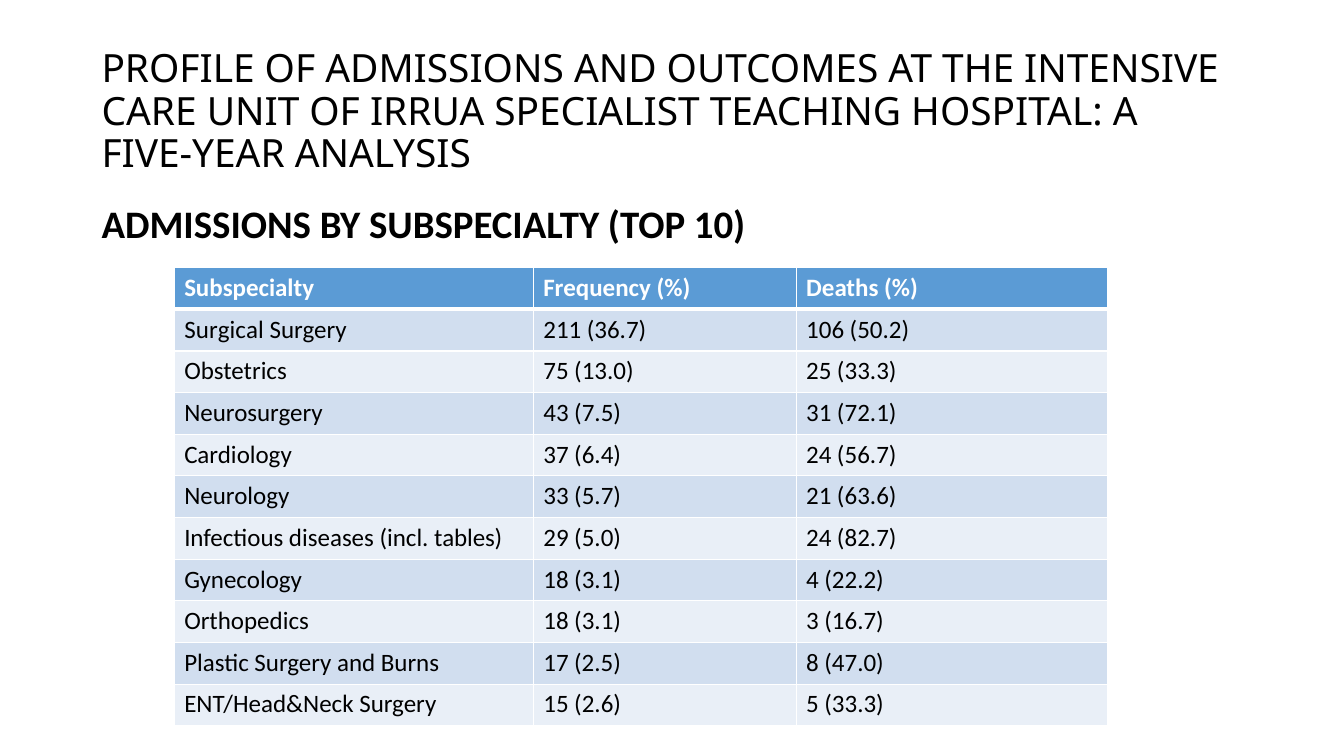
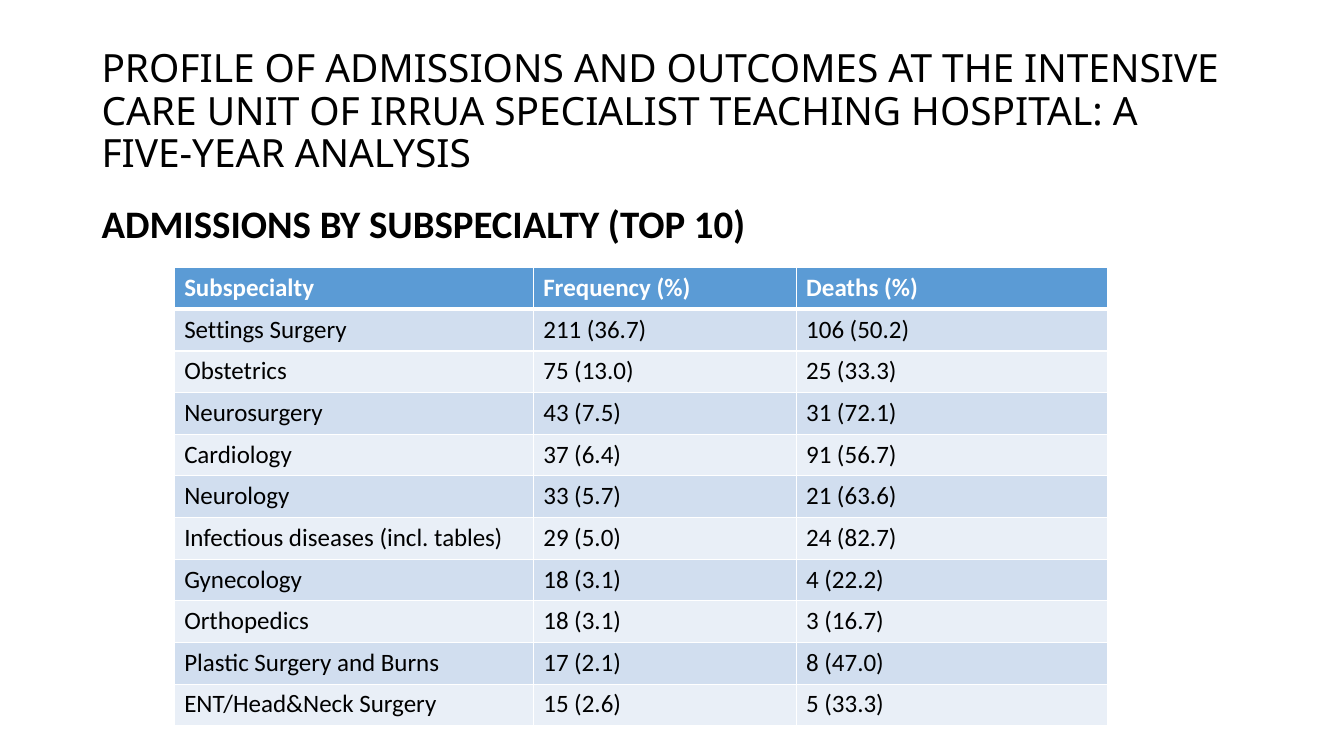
Surgical: Surgical -> Settings
6.4 24: 24 -> 91
2.5: 2.5 -> 2.1
